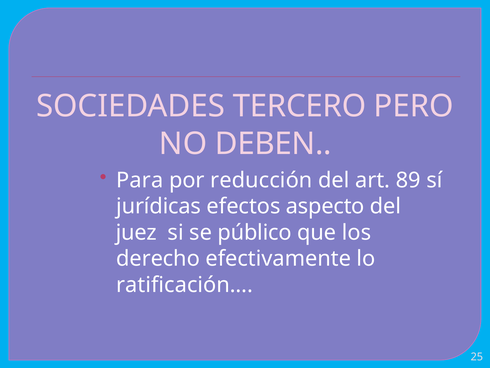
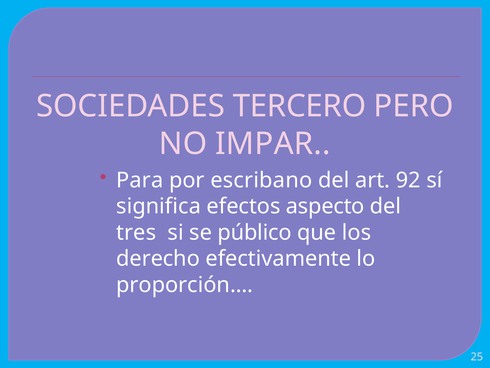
DEBEN: DEBEN -> IMPAR
reducción: reducción -> escribano
89: 89 -> 92
jurídicas: jurídicas -> significa
juez: juez -> tres
ratificación…: ratificación… -> proporción…
